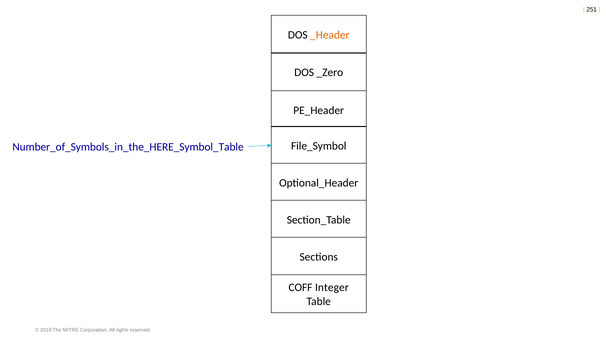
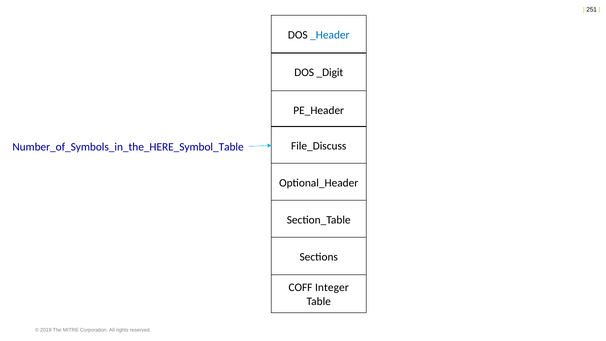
_Header colour: orange -> blue
_Zero: _Zero -> _Digit
File_Symbol: File_Symbol -> File_Discuss
